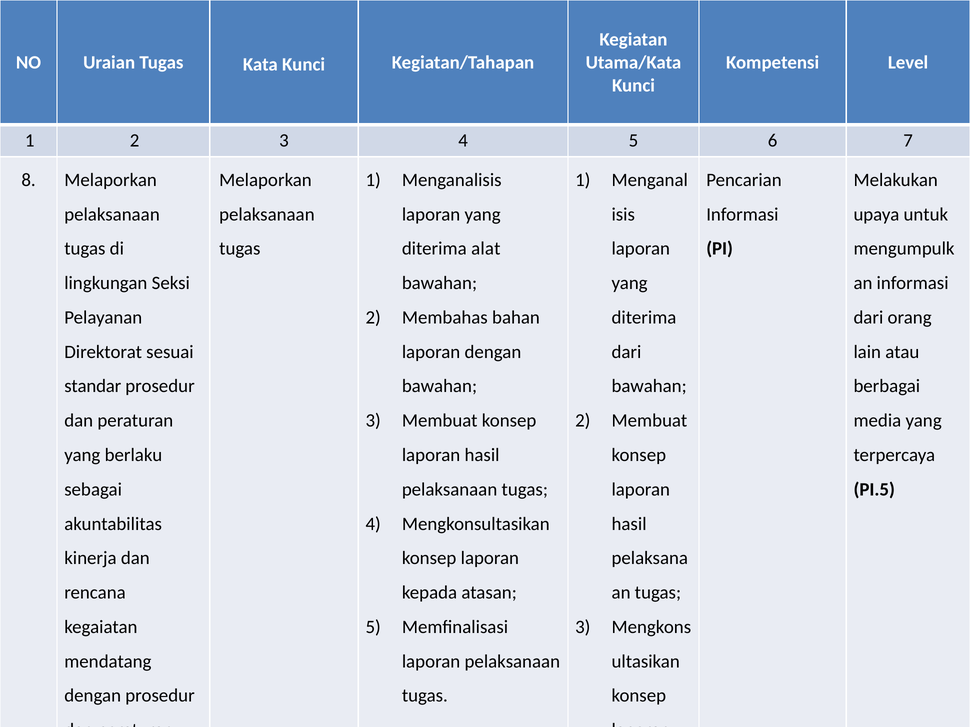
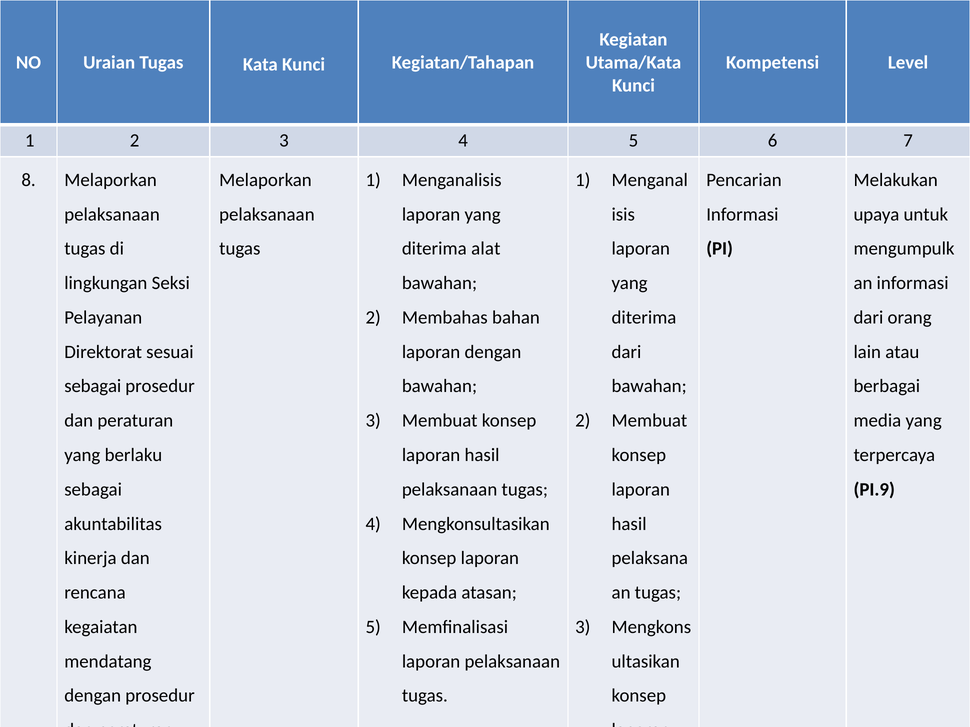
standar at (93, 387): standar -> sebagai
PI.5: PI.5 -> PI.9
